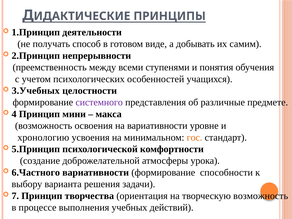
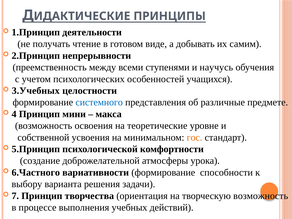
способ: способ -> чтение
понятия: понятия -> научусь
системного colour: purple -> blue
на вариативности: вариативности -> теоретические
хронологию: хронологию -> собственной
